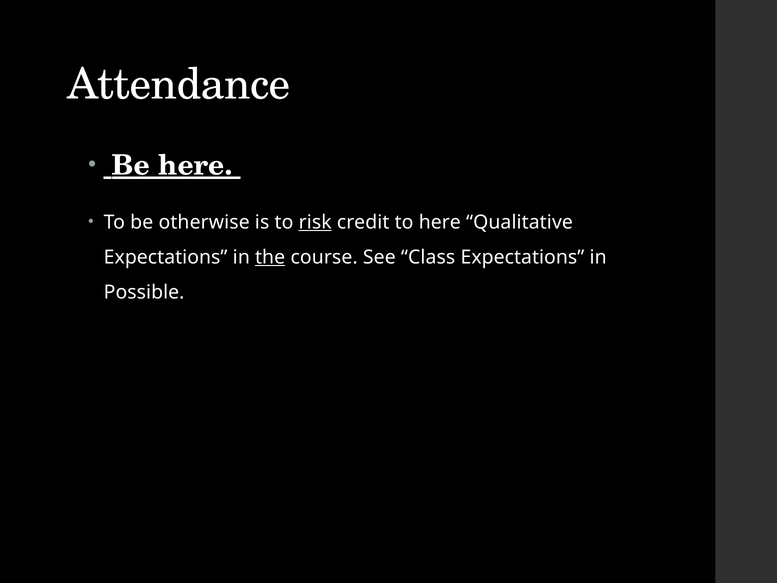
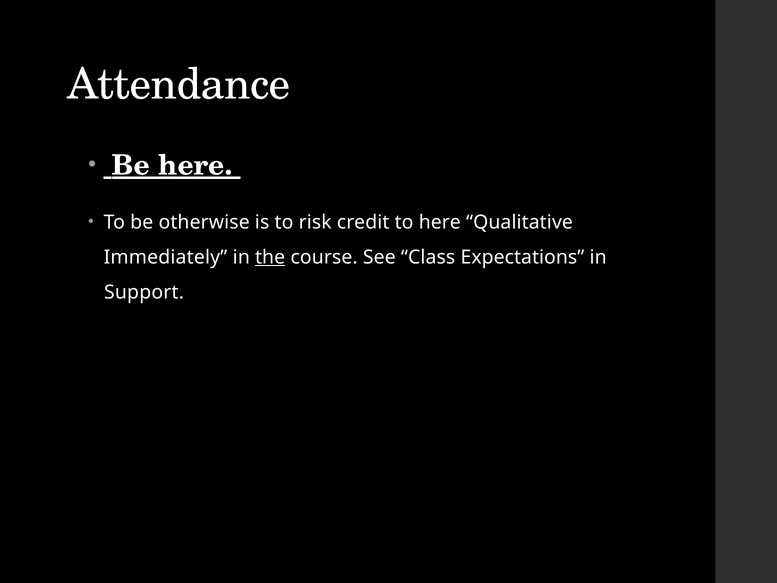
risk underline: present -> none
Expectations at (166, 257): Expectations -> Immediately
Possible: Possible -> Support
